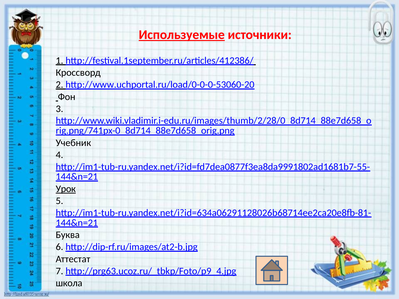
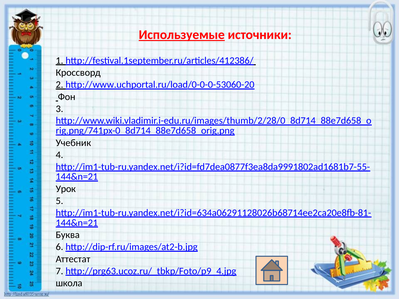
Урок underline: present -> none
